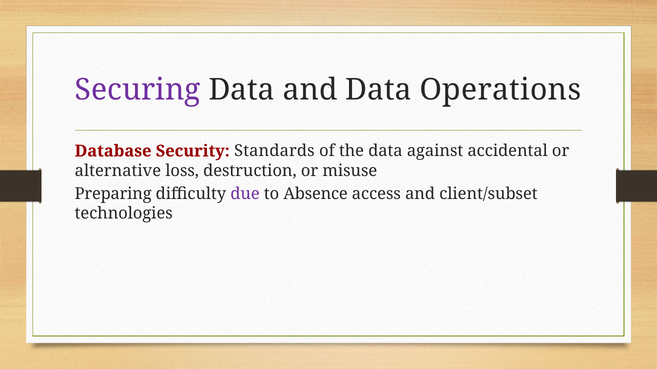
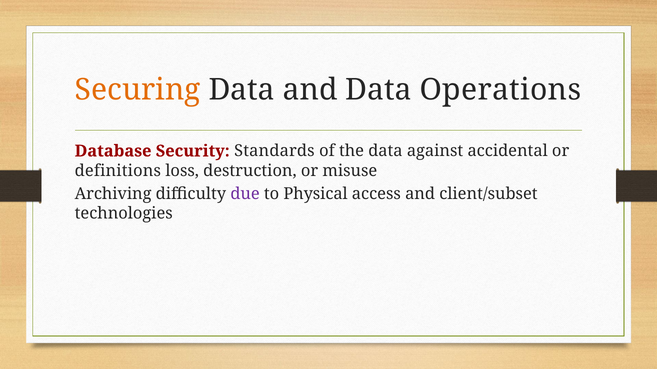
Securing colour: purple -> orange
alternative: alternative -> definitions
Preparing: Preparing -> Archiving
Absence: Absence -> Physical
